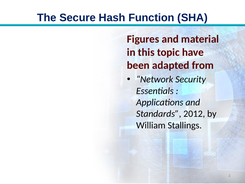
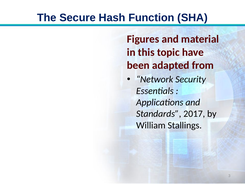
2012: 2012 -> 2017
